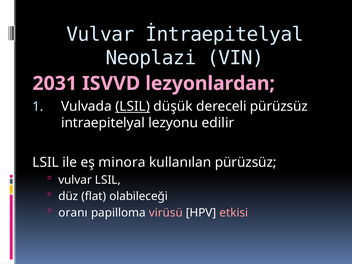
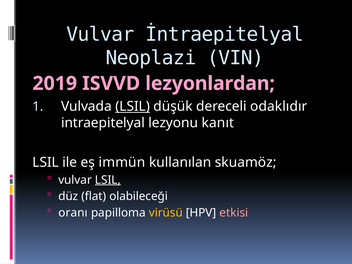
2031: 2031 -> 2019
dereceli pürüzsüz: pürüzsüz -> odaklıdır
edilir: edilir -> kanıt
minora: minora -> immün
kullanılan pürüzsüz: pürüzsüz -> skuamöz
LSIL at (108, 180) underline: none -> present
virüsü colour: pink -> yellow
